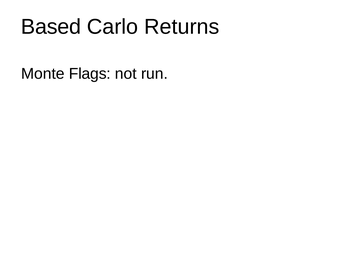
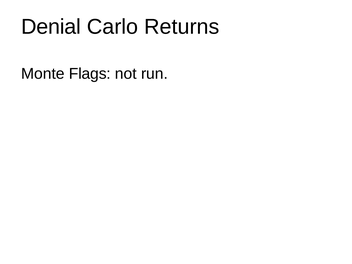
Based: Based -> Denial
